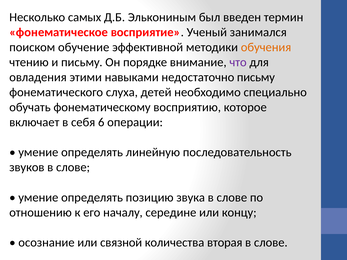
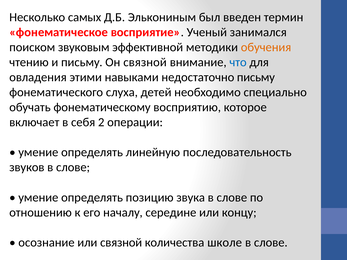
обучение: обучение -> звуковым
Он порядке: порядке -> связной
что colour: purple -> blue
6: 6 -> 2
вторая: вторая -> школе
